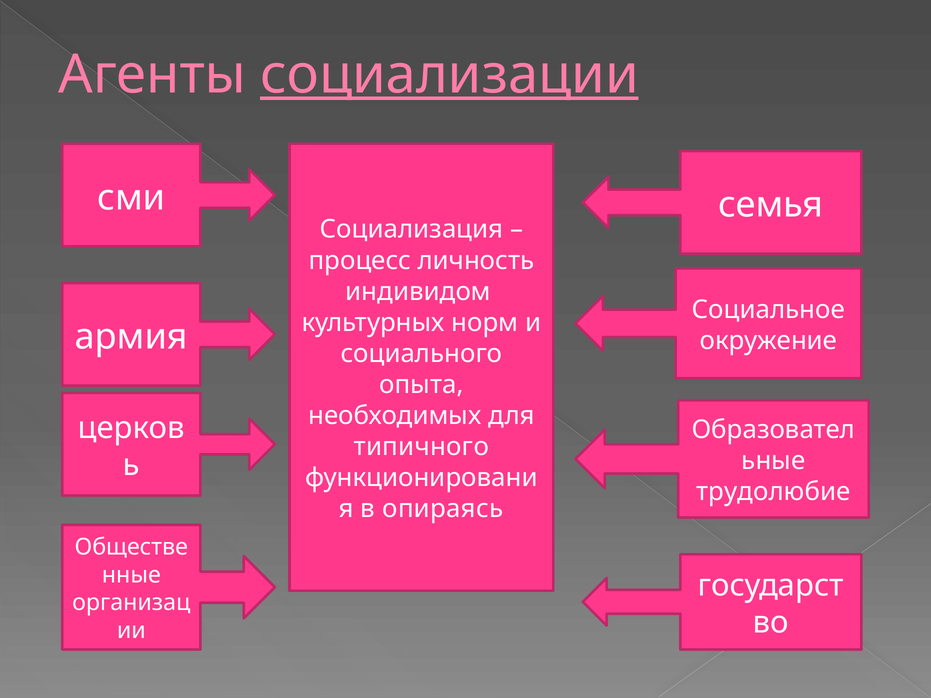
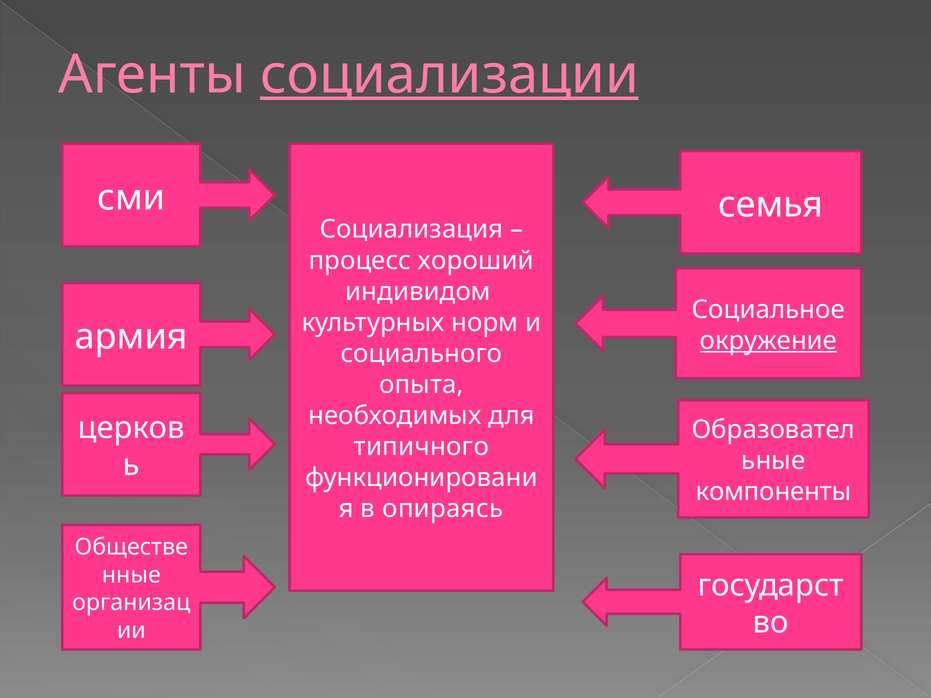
личность: личность -> хороший
окружение underline: none -> present
трудолюбие: трудолюбие -> компоненты
